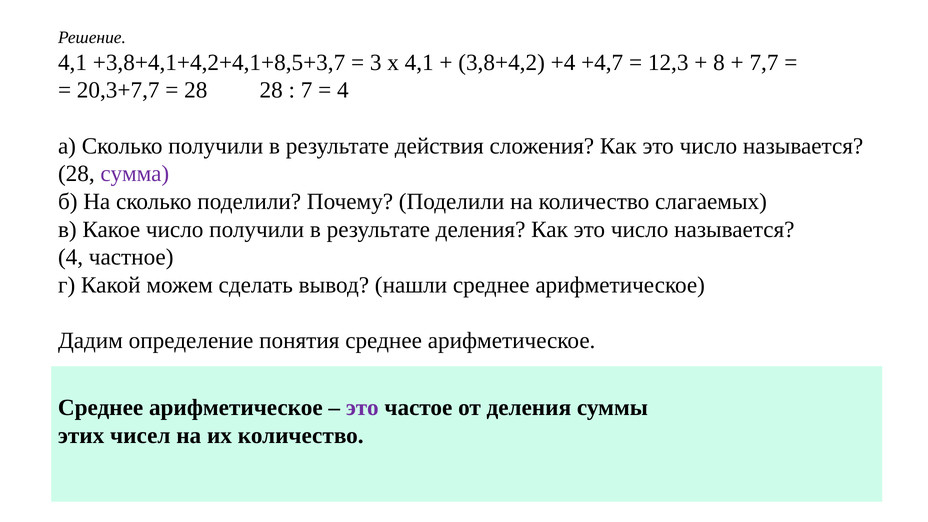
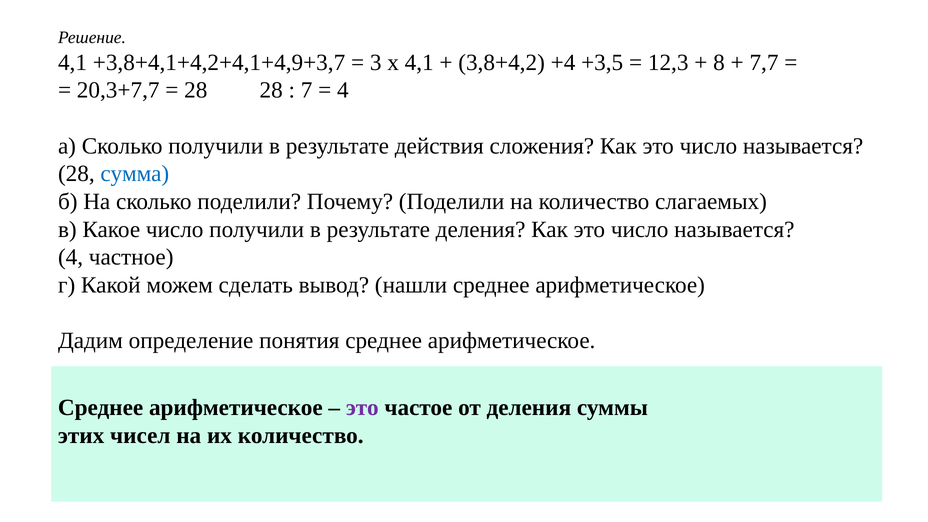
+3,8+4,1+4,2+4,1+8,5+3,7: +3,8+4,1+4,2+4,1+8,5+3,7 -> +3,8+4,1+4,2+4,1+4,9+3,7
+4,7: +4,7 -> +3,5
сумма colour: purple -> blue
